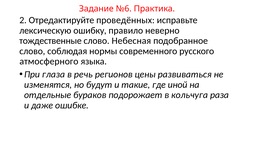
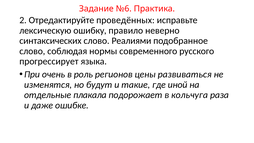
тождественные: тождественные -> синтаксических
Небесная: Небесная -> Реалиями
атмосферного: атмосферного -> прогрессирует
глаза: глаза -> очень
речь: речь -> роль
бураков: бураков -> плакала
